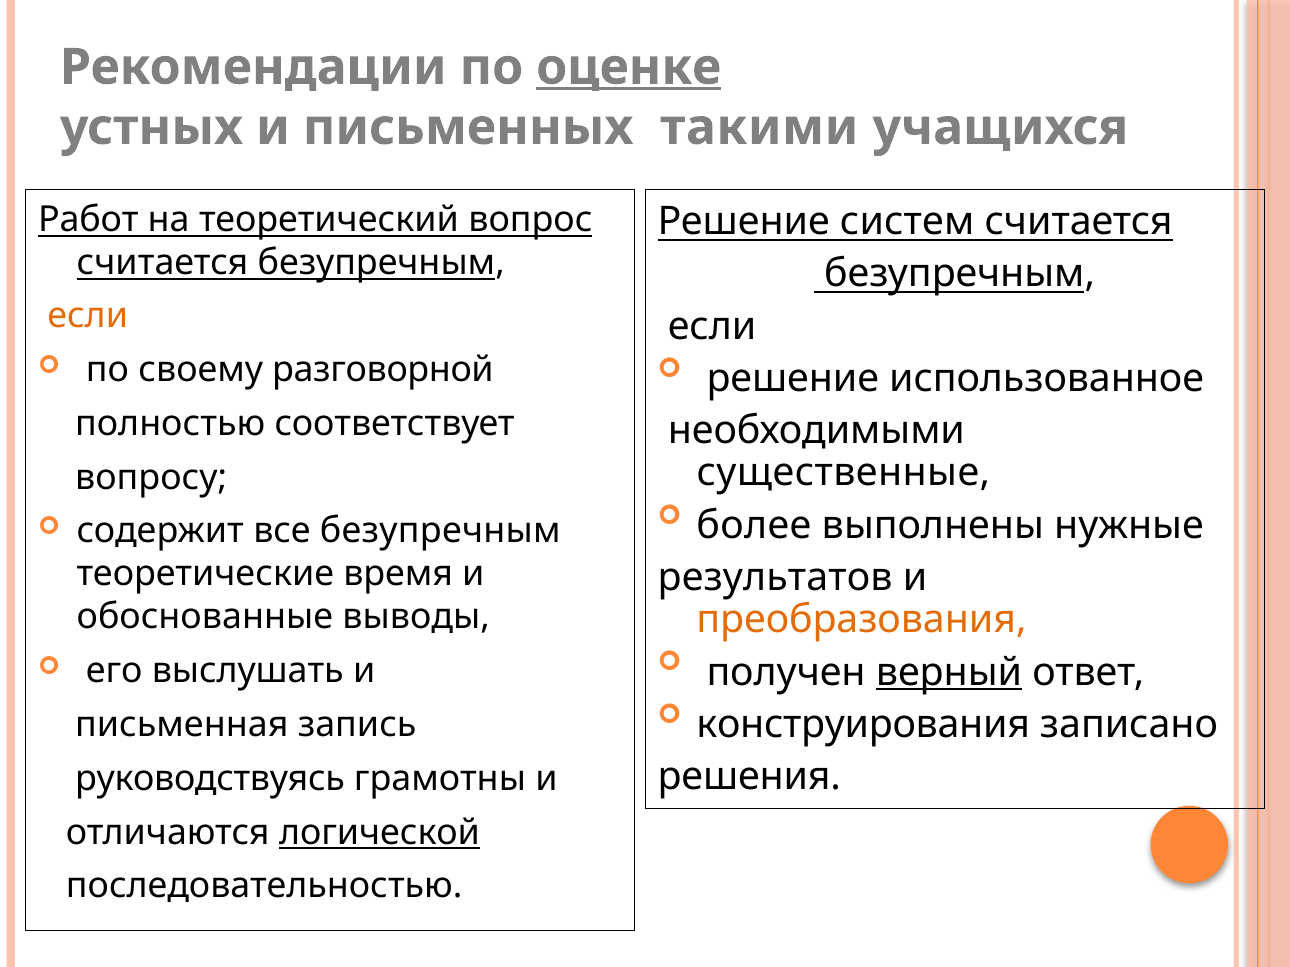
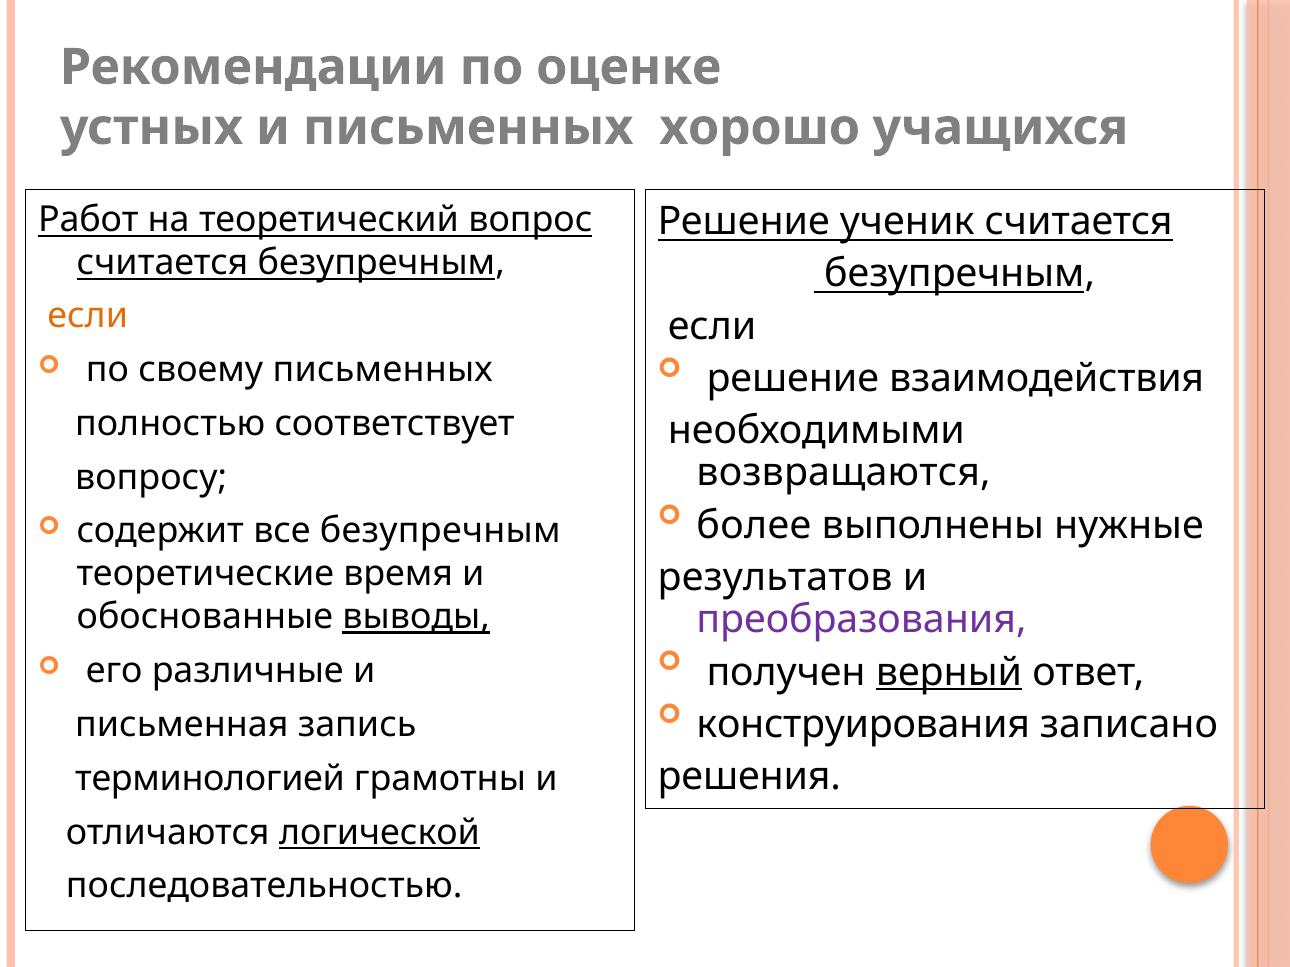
оценке underline: present -> none
такими: такими -> хорошо
систем: систем -> ученик
своему разговорной: разговорной -> письменных
использованное: использованное -> взаимодействия
существенные: существенные -> возвращаются
выводы underline: none -> present
преобразования colour: orange -> purple
выслушать: выслушать -> различные
руководствуясь: руководствуясь -> терминологией
